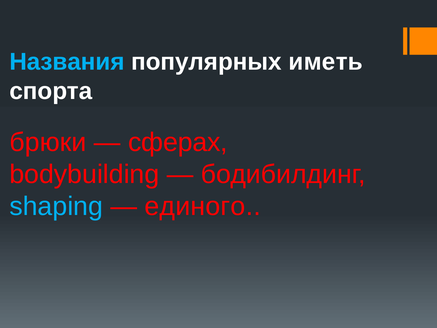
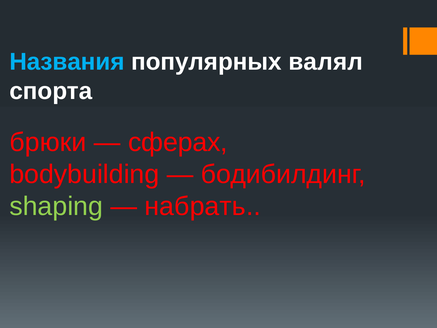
иметь: иметь -> валял
shaping colour: light blue -> light green
единого: единого -> набрать
